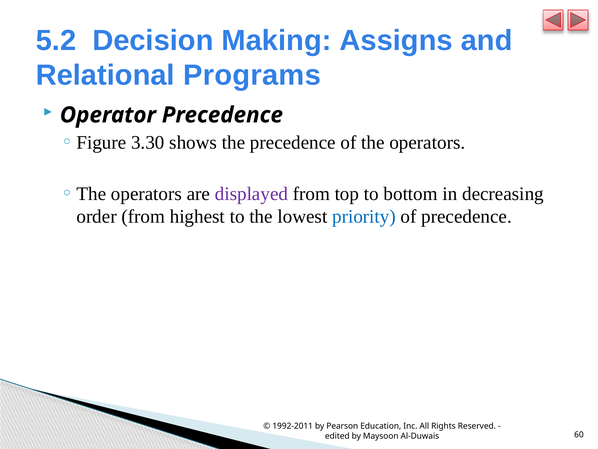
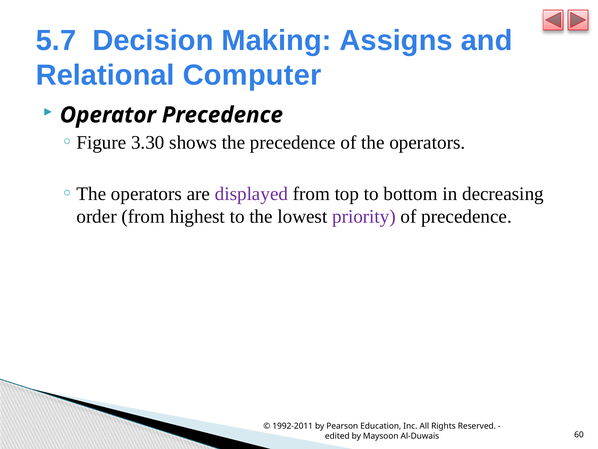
5.2: 5.2 -> 5.7
Programs: Programs -> Computer
priority colour: blue -> purple
